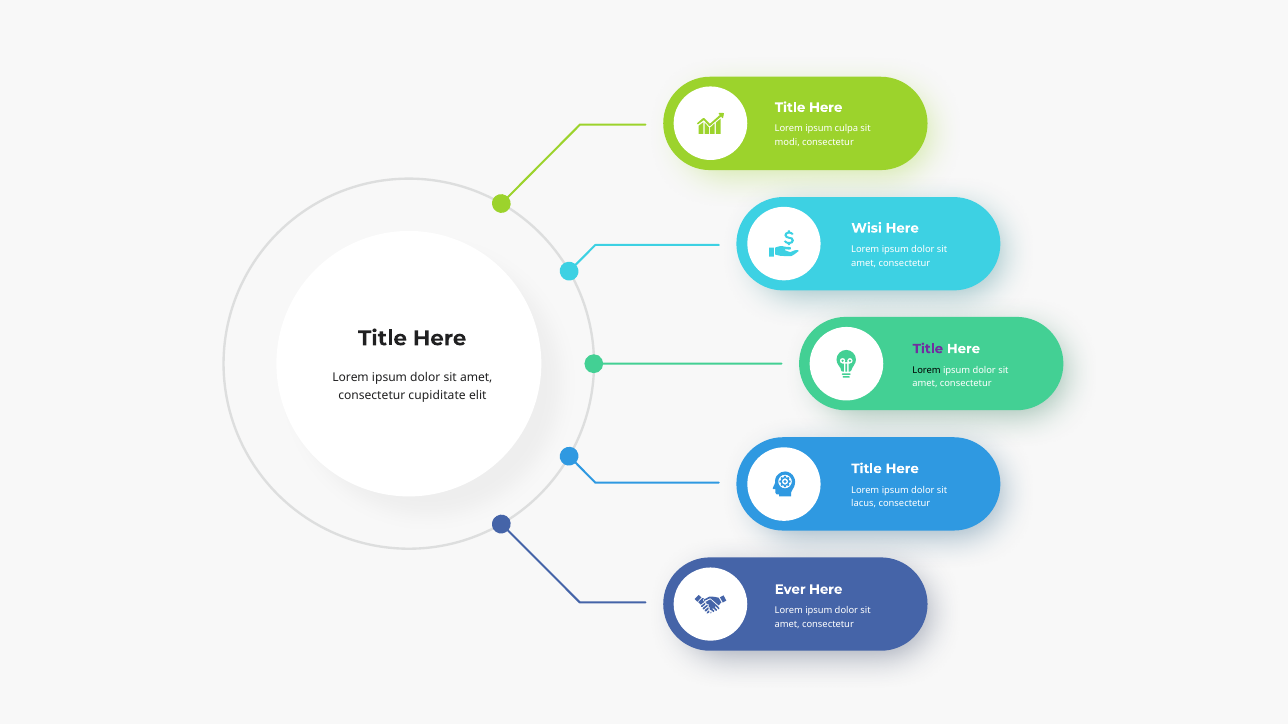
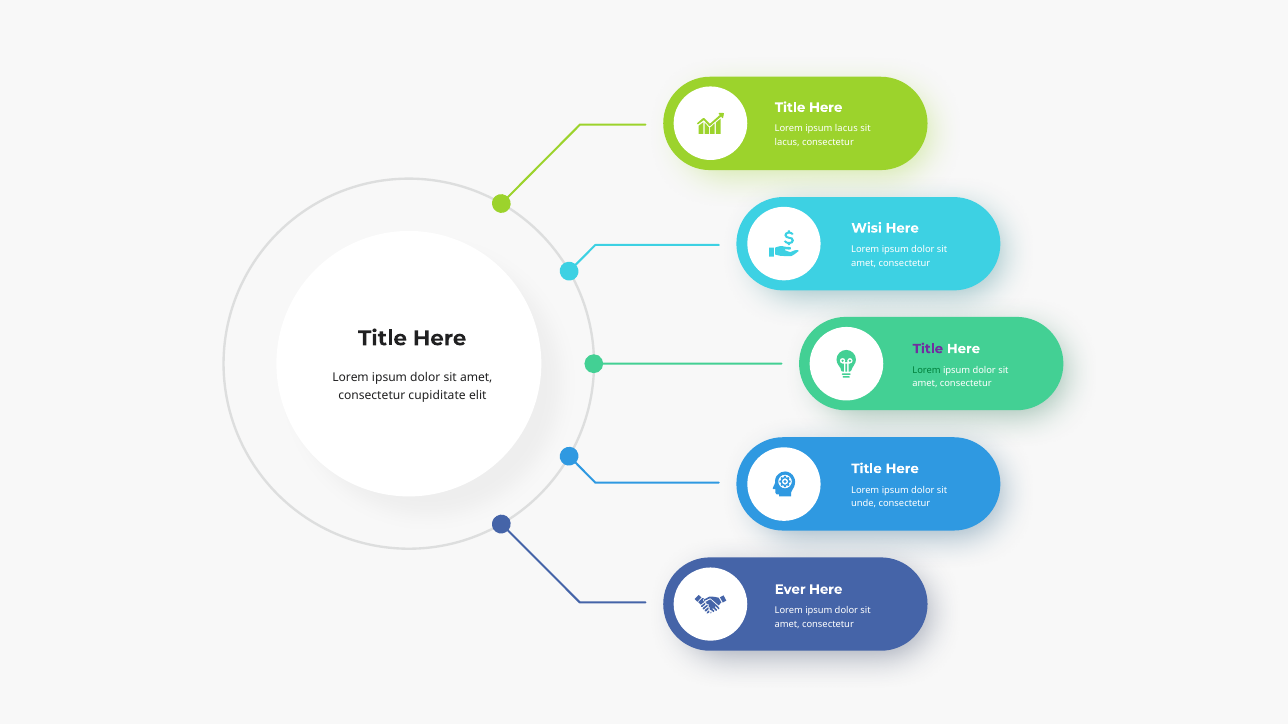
ipsum culpa: culpa -> lacus
modi at (787, 142): modi -> lacus
Lorem at (927, 370) colour: black -> green
lacus: lacus -> unde
